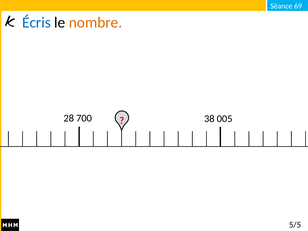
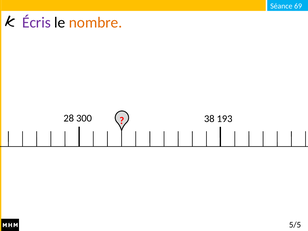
Écris colour: blue -> purple
700: 700 -> 300
005: 005 -> 193
